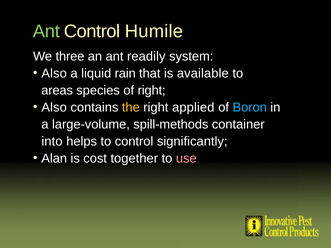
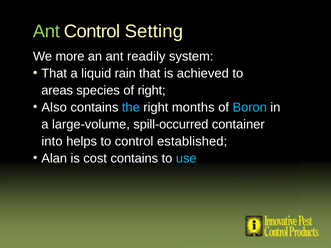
Humile: Humile -> Setting
three: three -> more
Also at (54, 73): Also -> That
available: available -> achieved
the colour: yellow -> light blue
applied: applied -> months
spill-methods: spill-methods -> spill-occurred
significantly: significantly -> established
cost together: together -> contains
use colour: pink -> light blue
